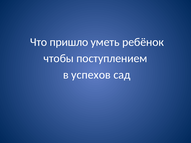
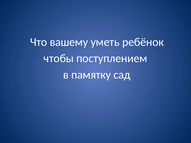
пришло: пришло -> вашему
успехов: успехов -> памятку
